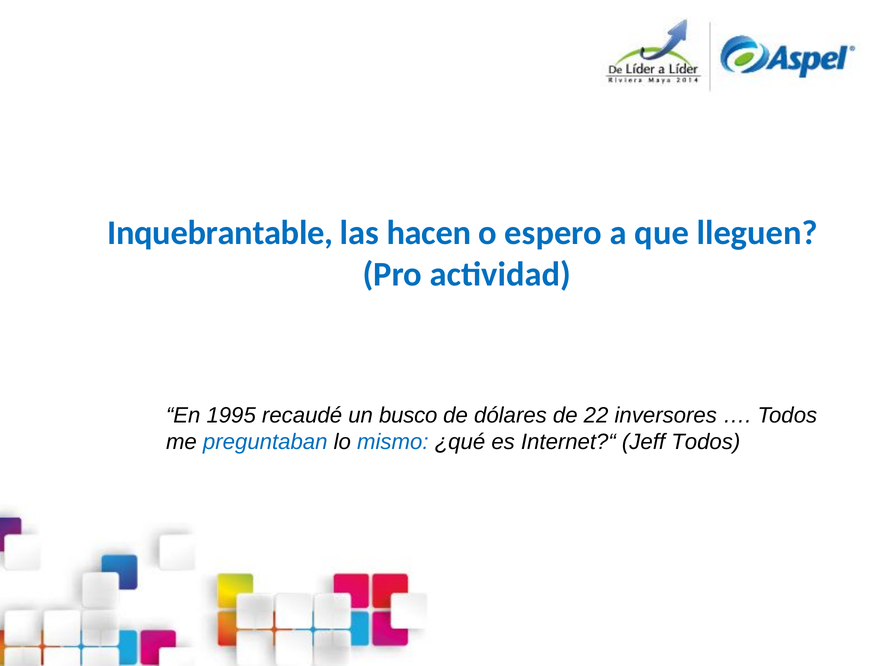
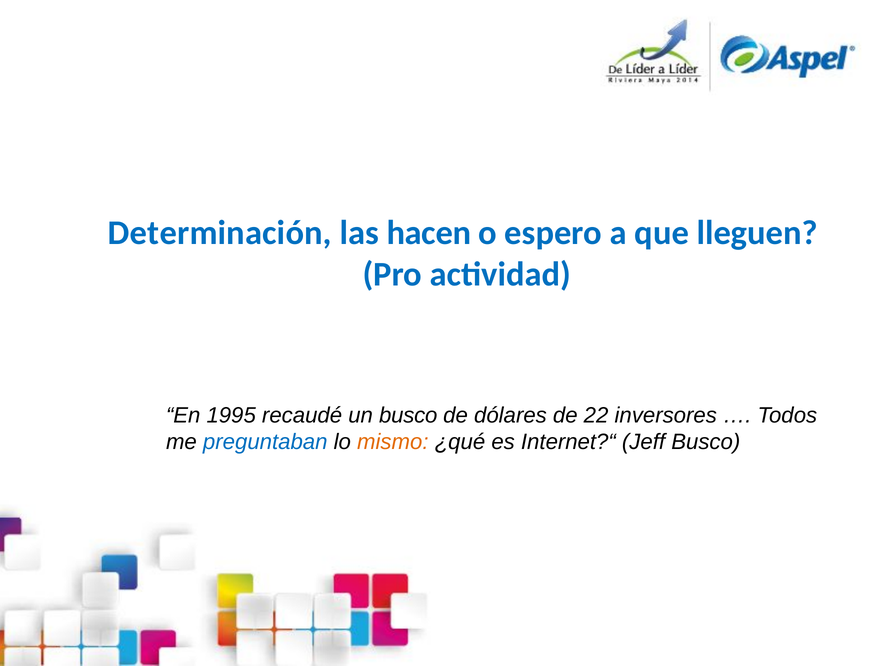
Inquebrantable: Inquebrantable -> Determinación
mismo colour: blue -> orange
Jeff Todos: Todos -> Busco
